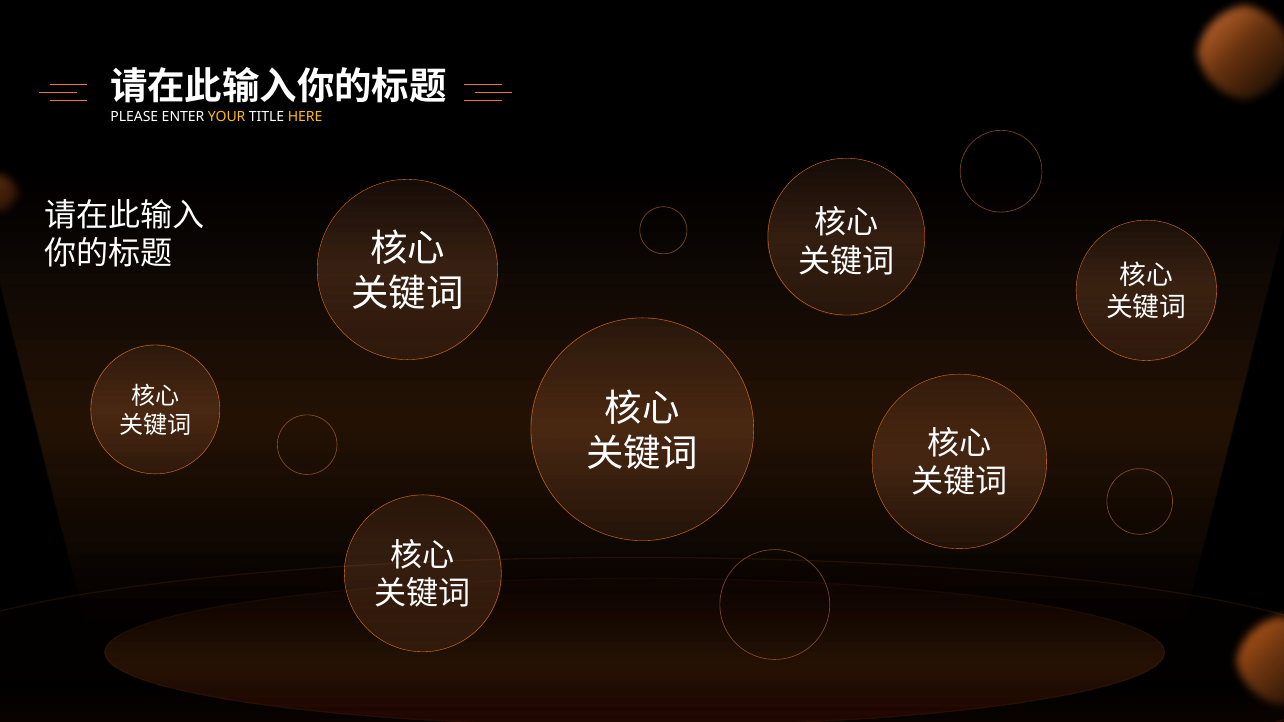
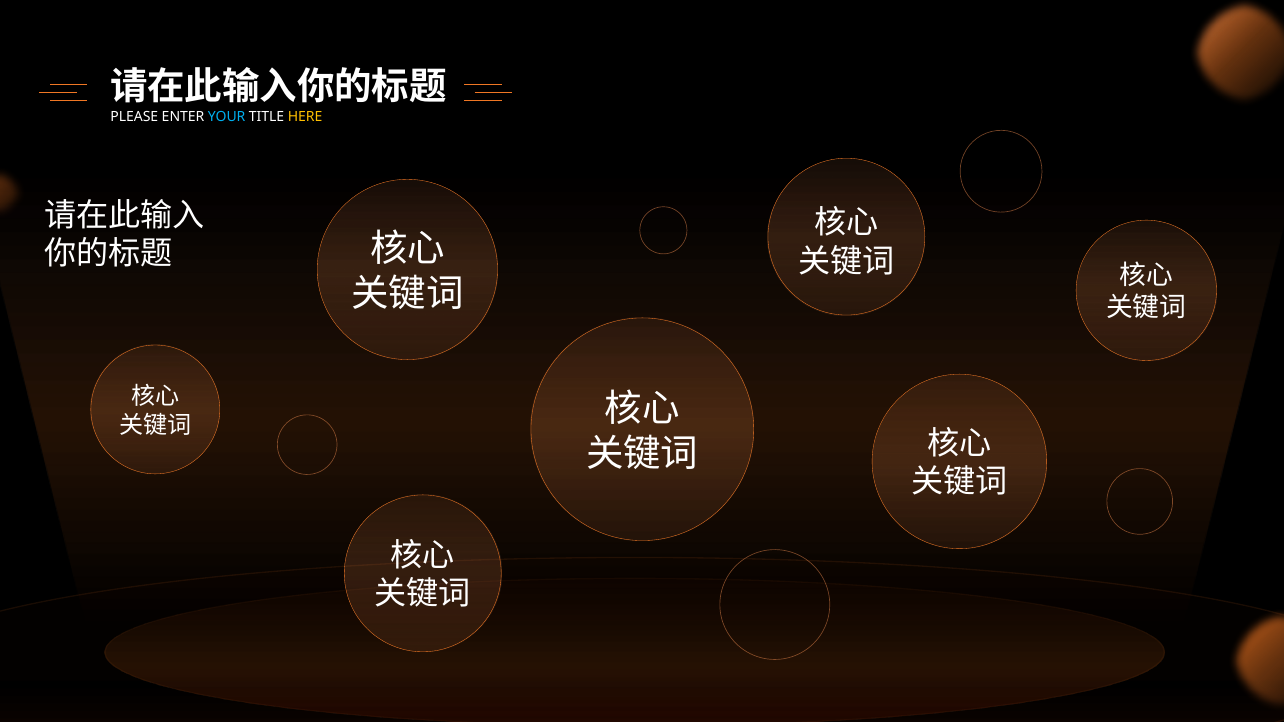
YOUR colour: yellow -> light blue
